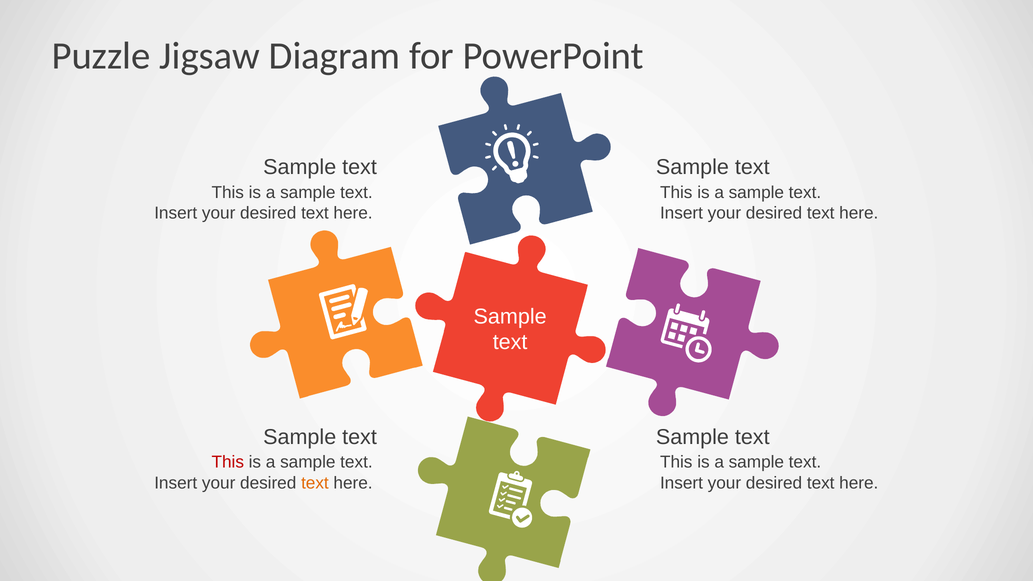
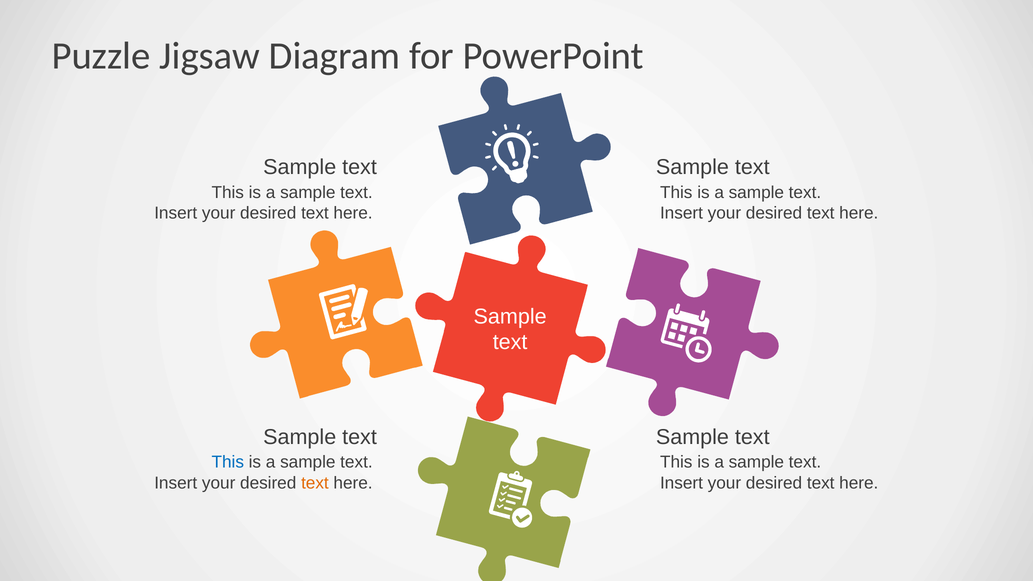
This at (228, 462) colour: red -> blue
